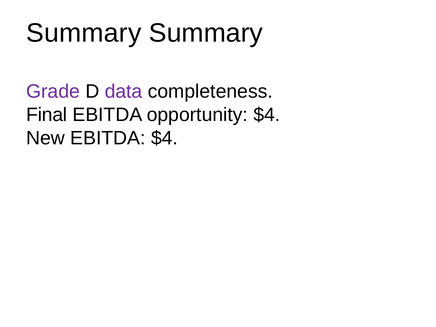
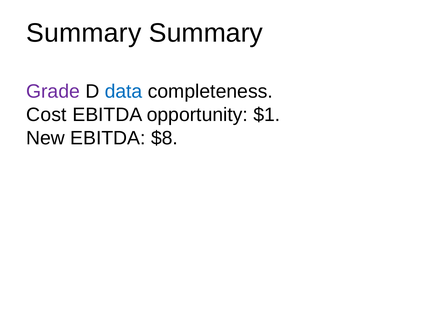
data colour: purple -> blue
Final: Final -> Cost
opportunity $4: $4 -> $1
EBITDA $4: $4 -> $8
